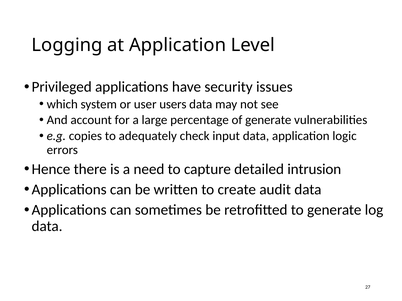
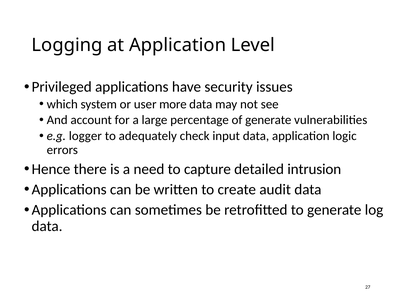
users: users -> more
copies: copies -> logger
